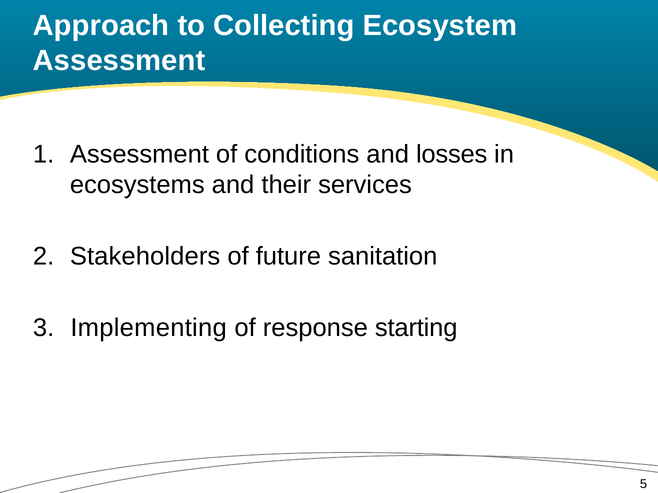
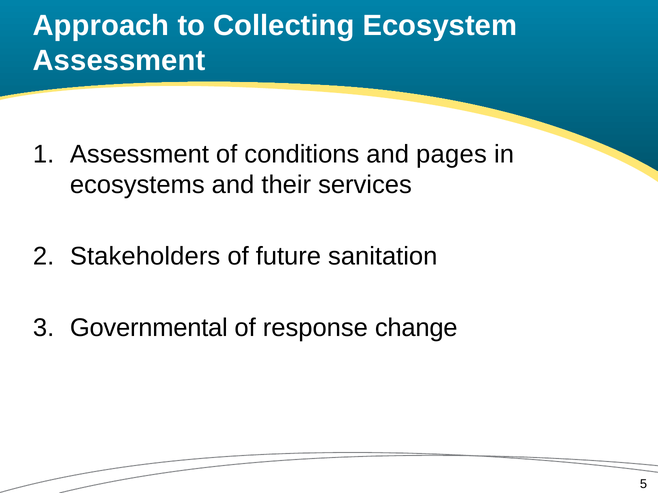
losses: losses -> pages
Implementing: Implementing -> Governmental
starting: starting -> change
